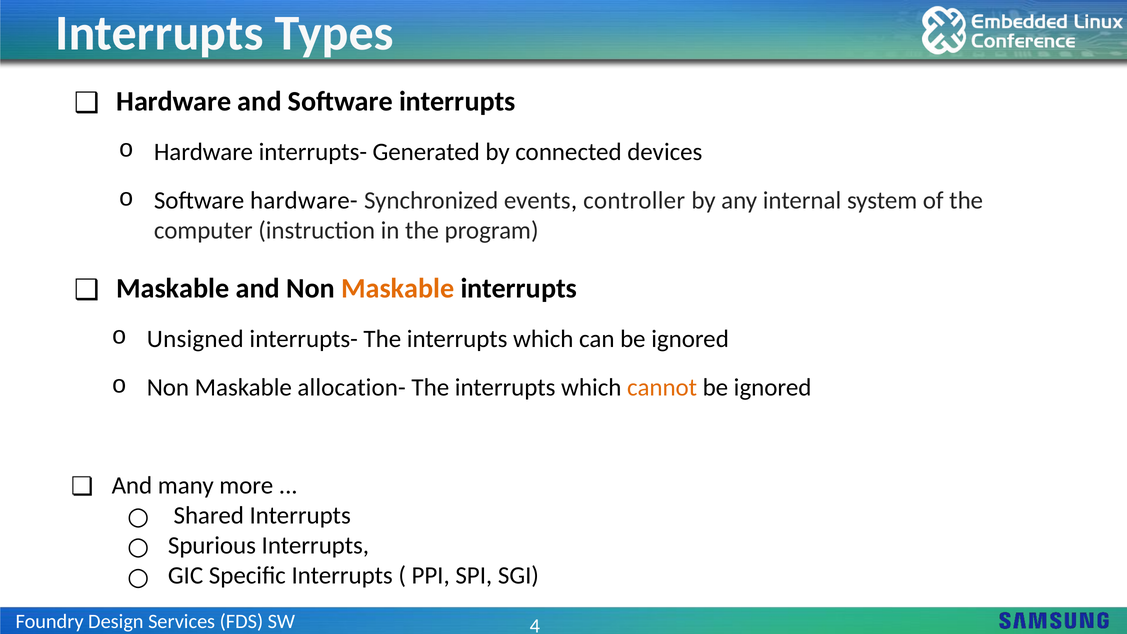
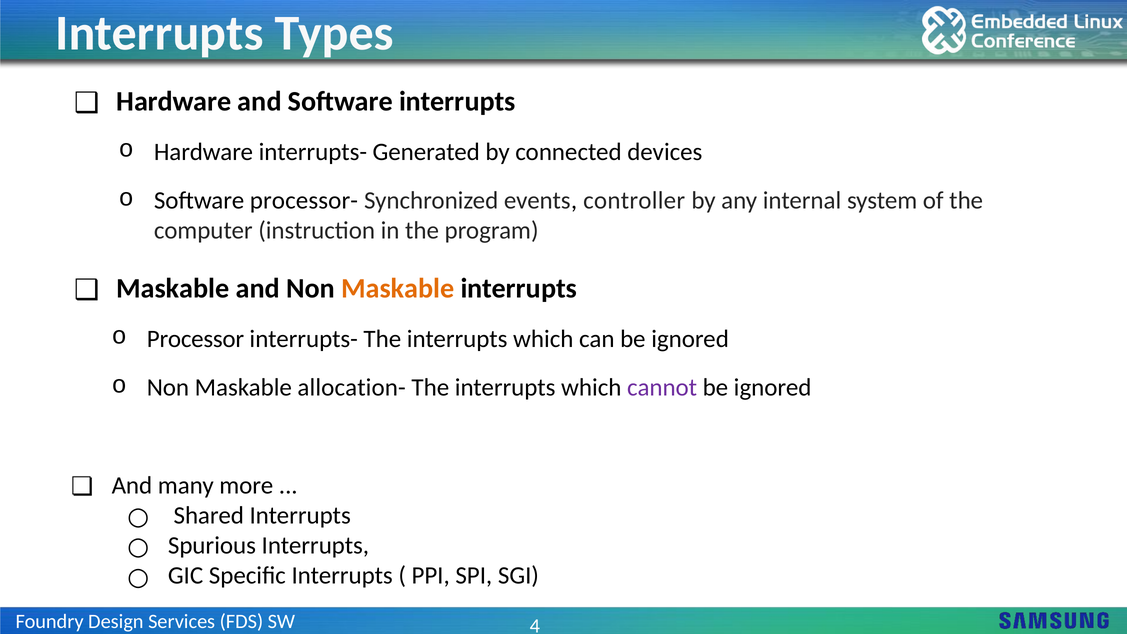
hardware-: hardware- -> processor-
Unsigned: Unsigned -> Processor
cannot colour: orange -> purple
